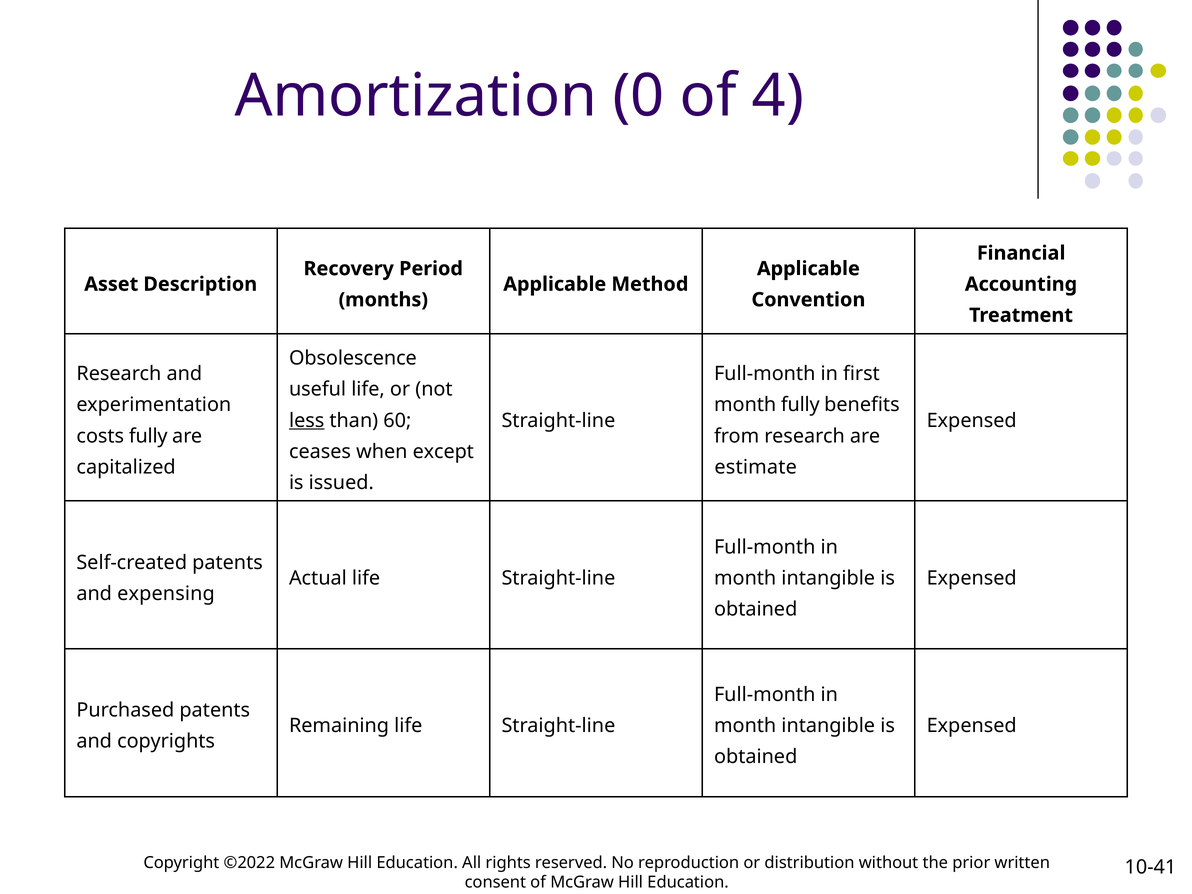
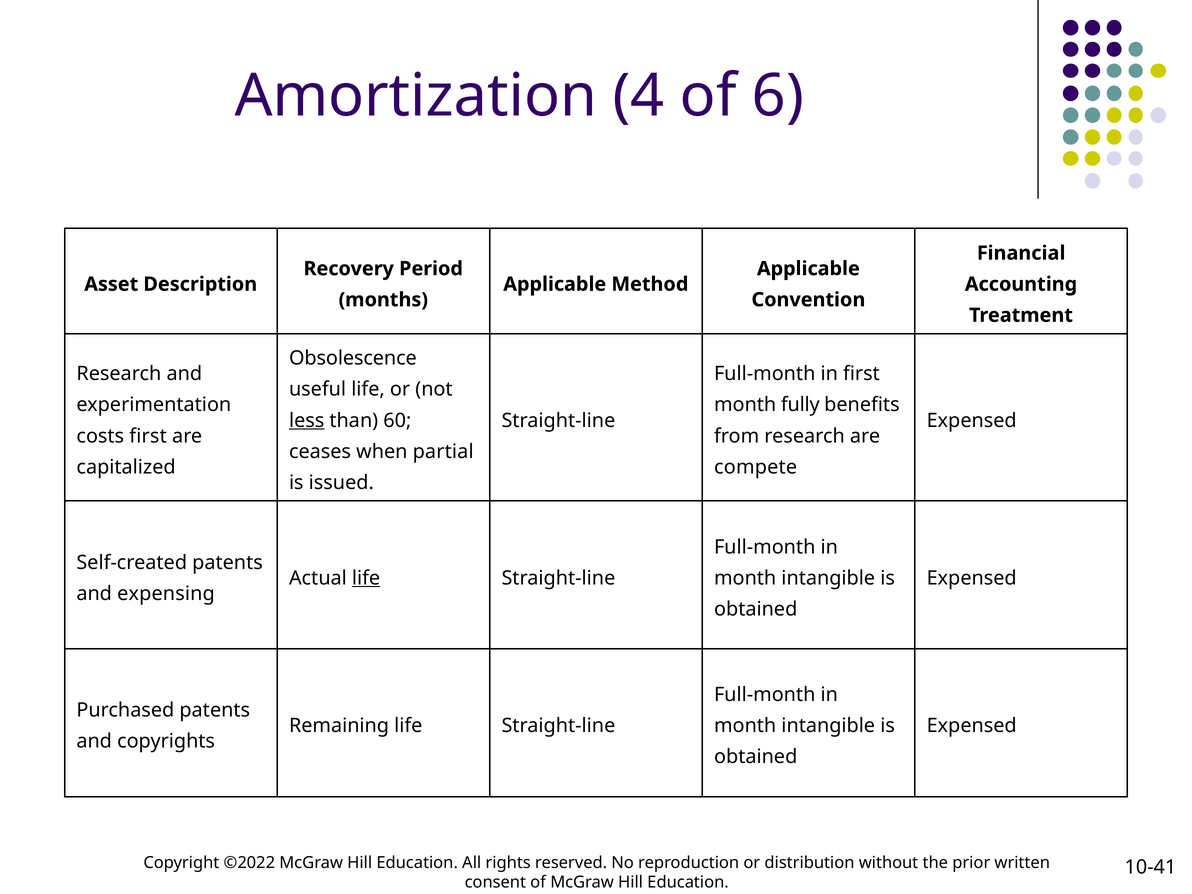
0: 0 -> 4
4: 4 -> 6
costs fully: fully -> first
except: except -> partial
estimate: estimate -> compete
life at (366, 578) underline: none -> present
